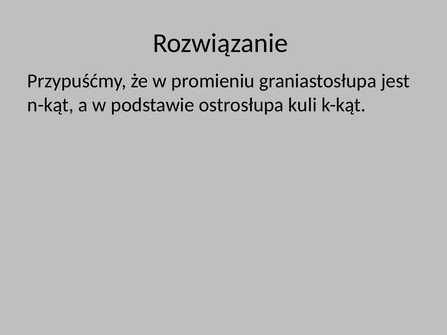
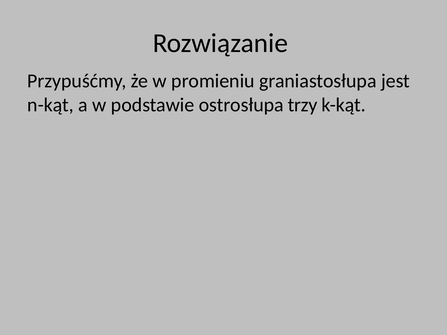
kuli: kuli -> trzy
